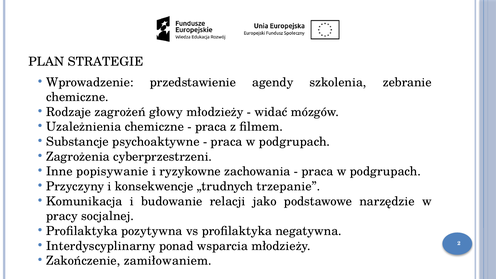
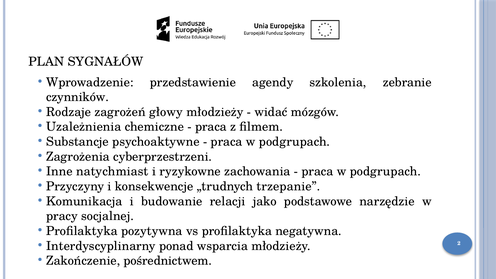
STRATEGIE: STRATEGIE -> SYGNAŁÓW
chemiczne at (77, 97): chemiczne -> czynników
popisywanie: popisywanie -> natychmiast
zamiłowaniem: zamiłowaniem -> pośrednictwem
